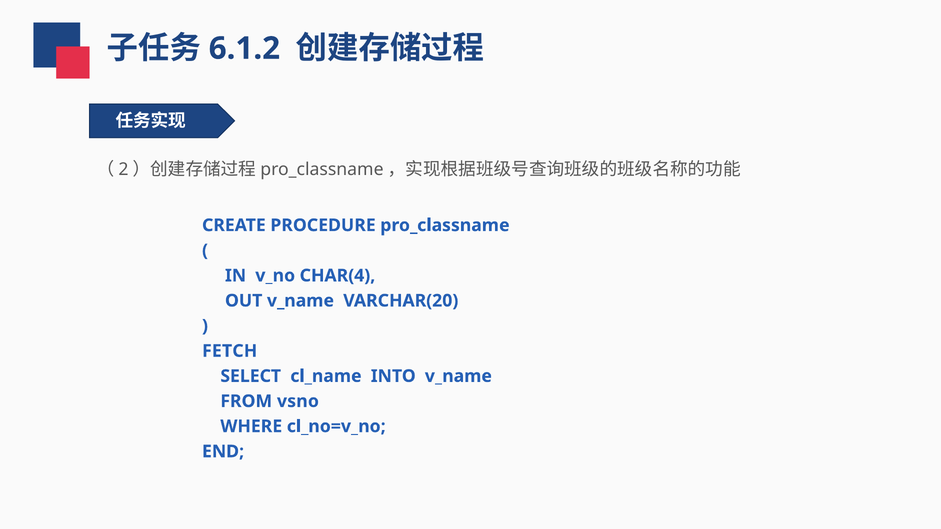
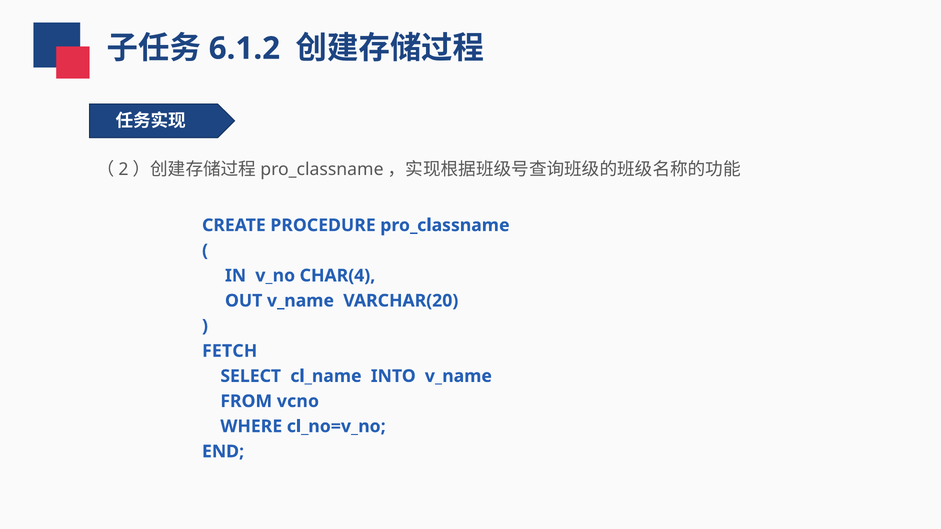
vsno: vsno -> vcno
